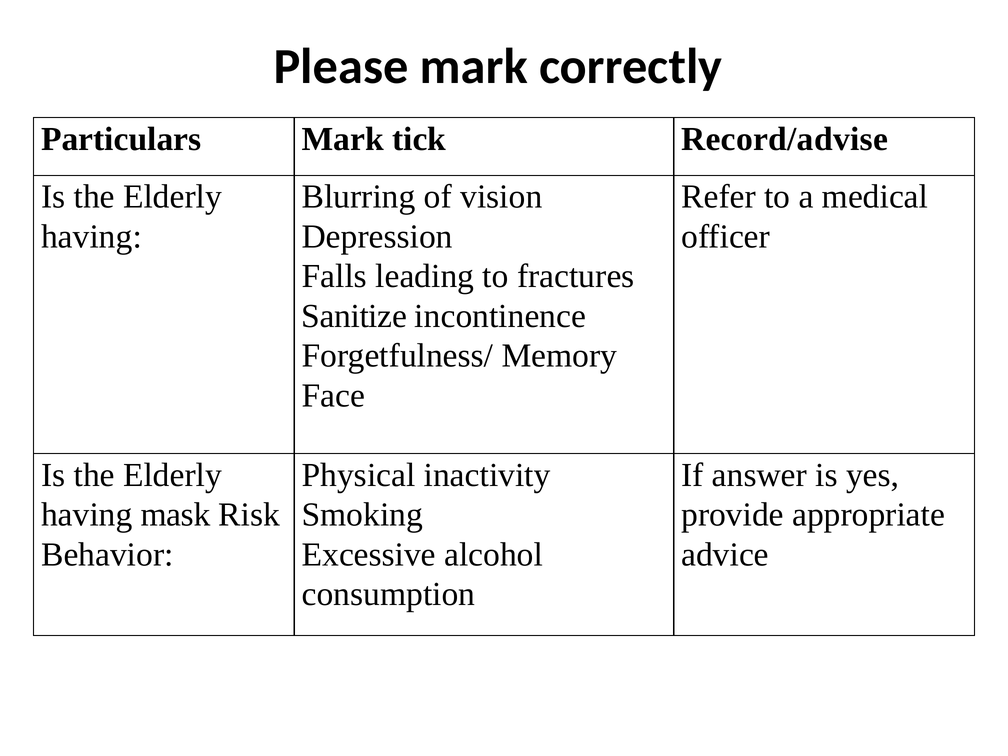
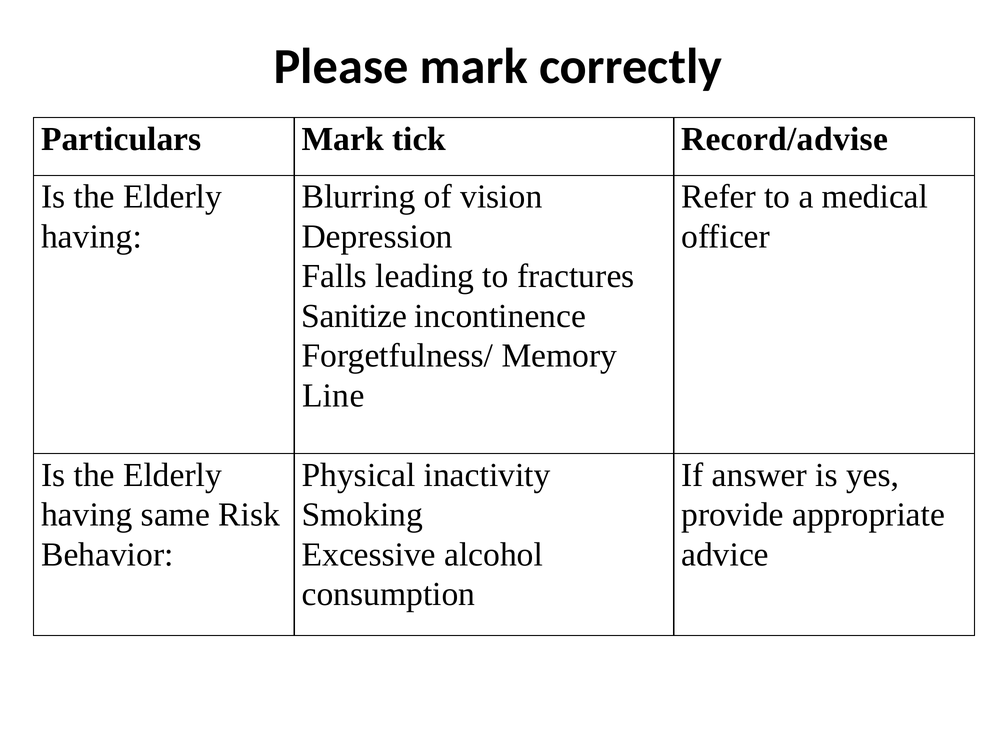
Face: Face -> Line
mask: mask -> same
